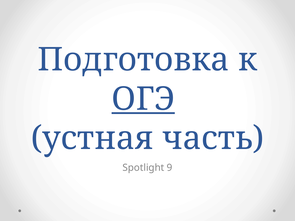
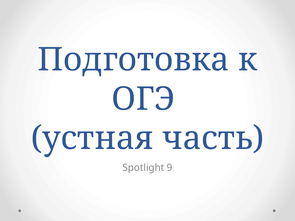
ОГЭ underline: present -> none
